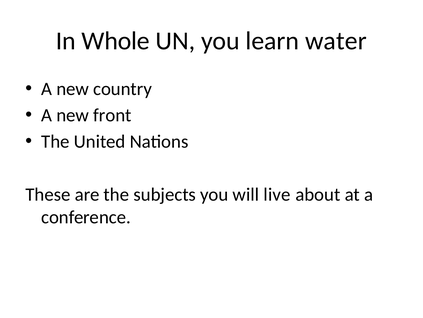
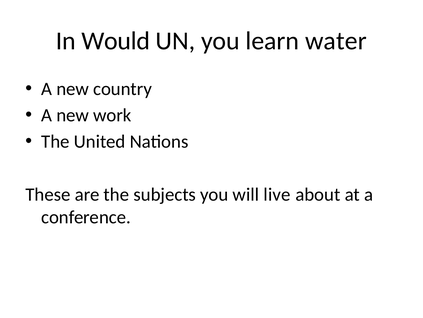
Whole: Whole -> Would
front: front -> work
